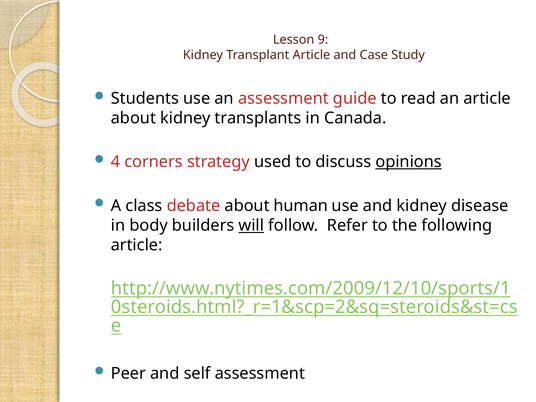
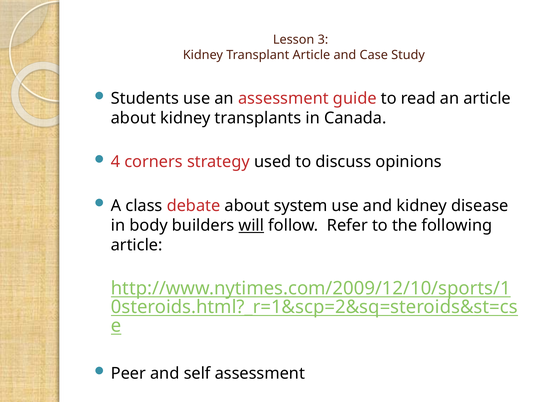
9: 9 -> 3
opinions underline: present -> none
human: human -> system
